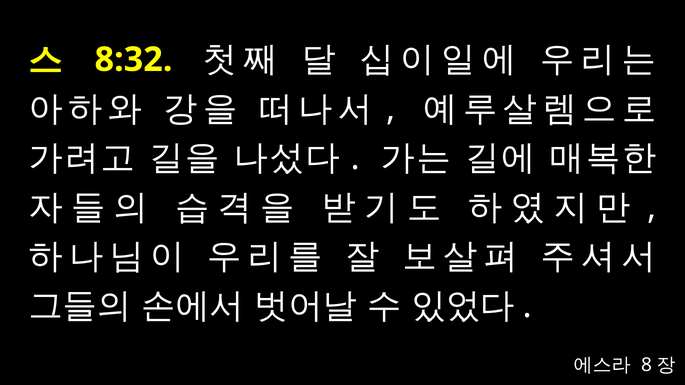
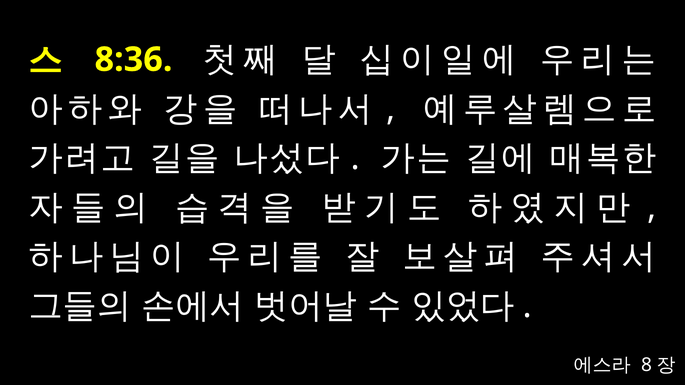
8:32: 8:32 -> 8:36
